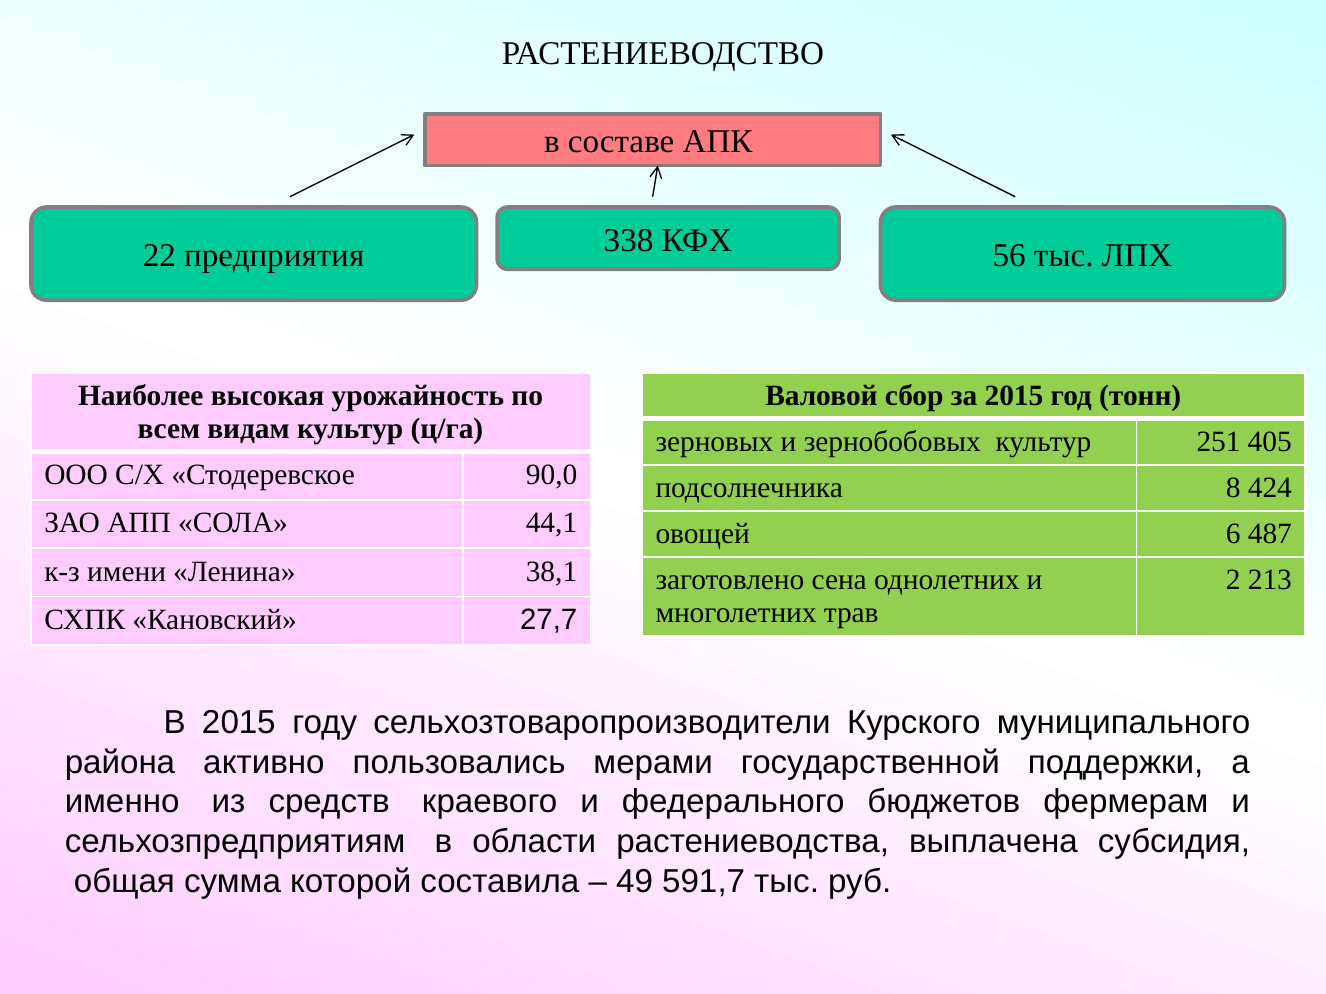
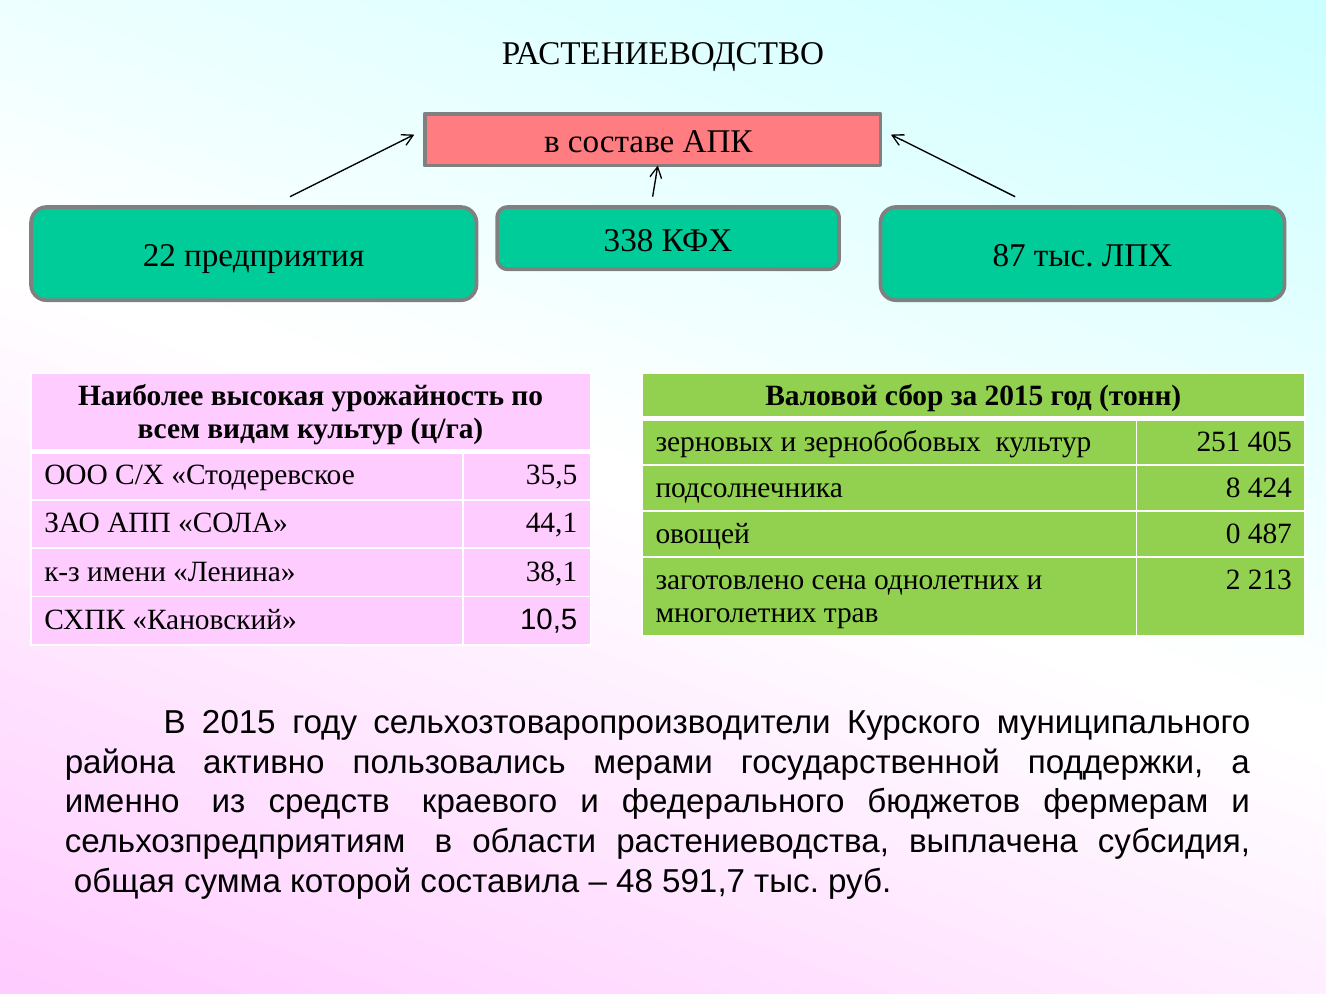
56: 56 -> 87
90,0: 90,0 -> 35,5
6: 6 -> 0
27,7: 27,7 -> 10,5
49: 49 -> 48
